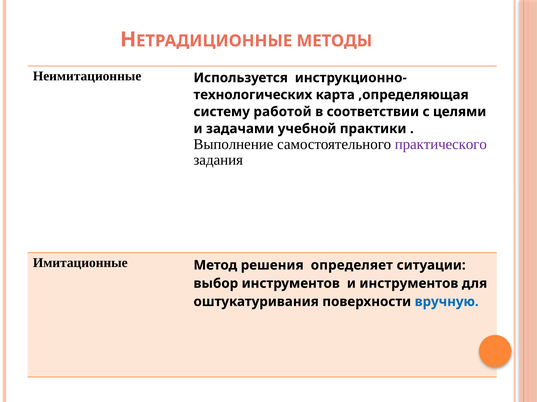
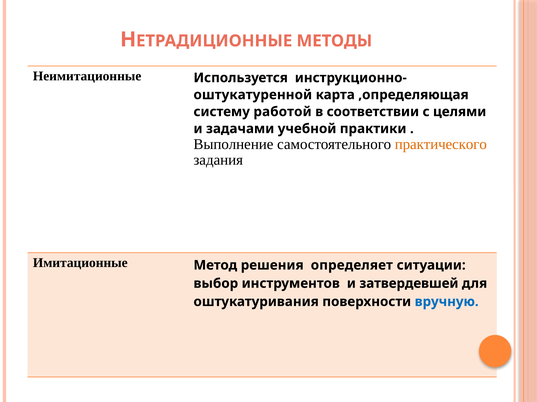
технологических: технологических -> оштукатуренной
практического colour: purple -> orange
и инструментов: инструментов -> затвердевшей
